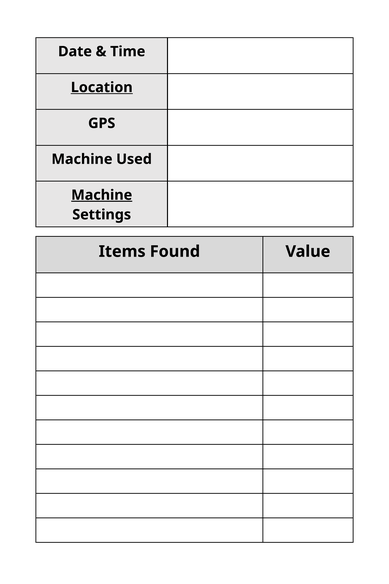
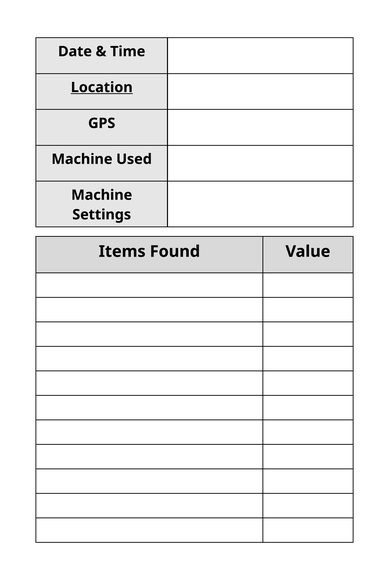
Machine at (102, 195) underline: present -> none
